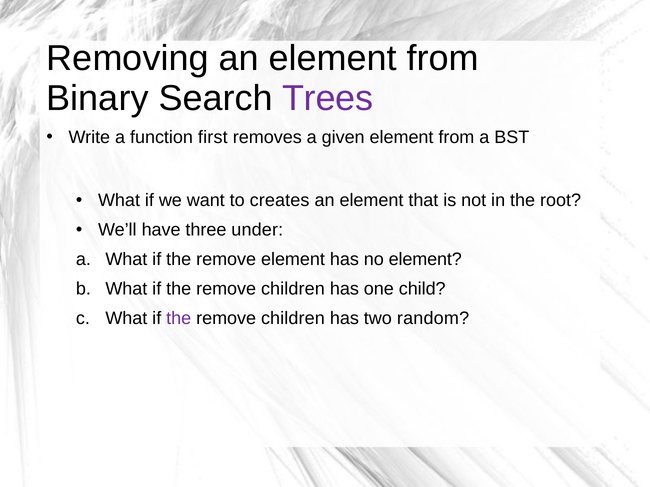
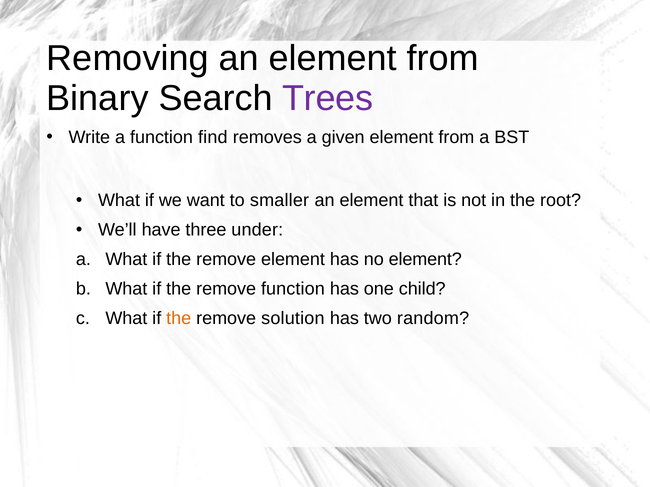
first: first -> find
creates: creates -> smaller
children at (293, 289): children -> function
the at (179, 318) colour: purple -> orange
children at (293, 318): children -> solution
